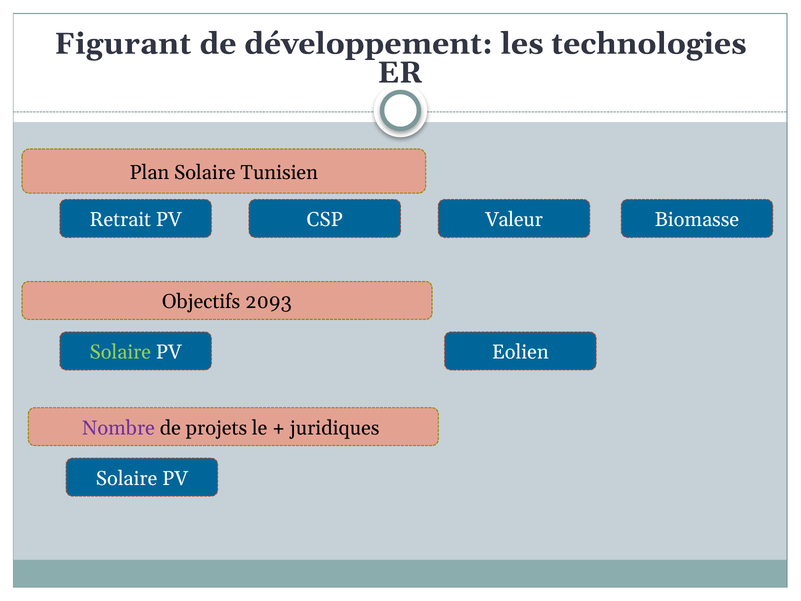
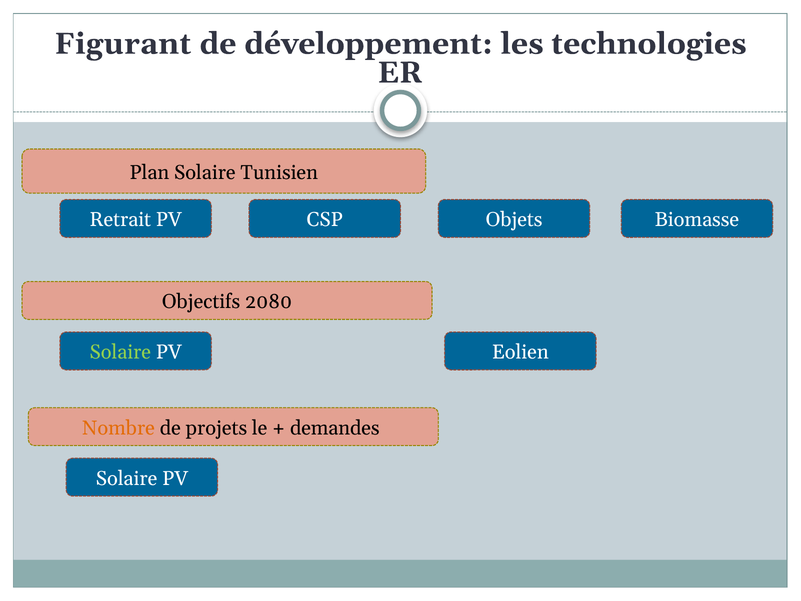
Valeur: Valeur -> Objets
2093: 2093 -> 2080
Nombre colour: purple -> orange
juridiques: juridiques -> demandes
